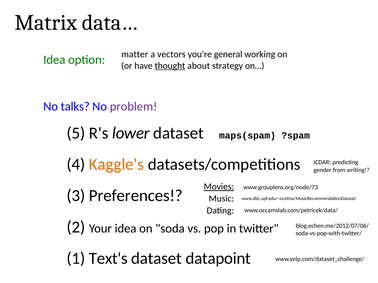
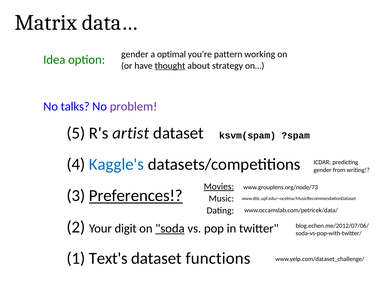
option matter: matter -> gender
vectors: vectors -> optimal
general: general -> pattern
lower: lower -> artist
maps(spam: maps(spam -> ksvm(spam
Kaggle's colour: orange -> blue
Preferences underline: none -> present
Your idea: idea -> digit
soda underline: none -> present
datapoint: datapoint -> functions
